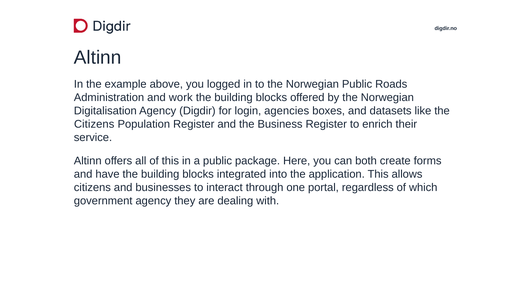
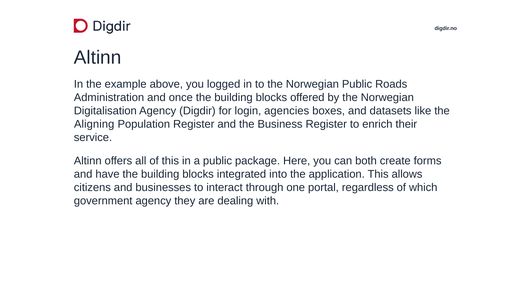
work: work -> once
Citizens at (94, 124): Citizens -> Aligning
